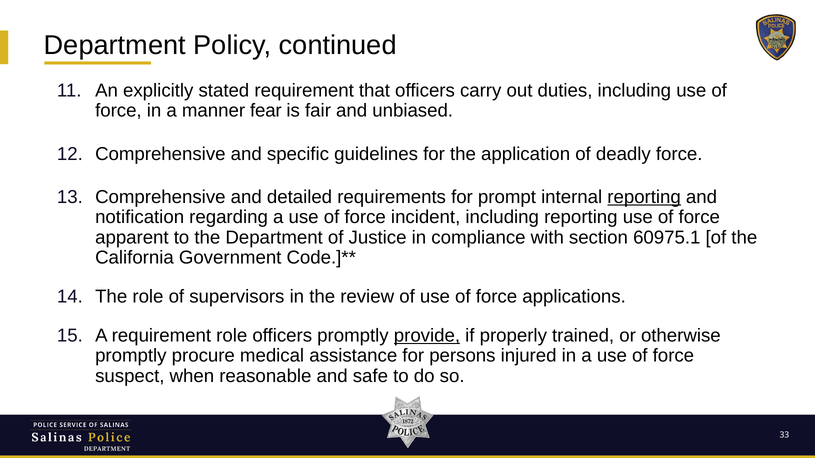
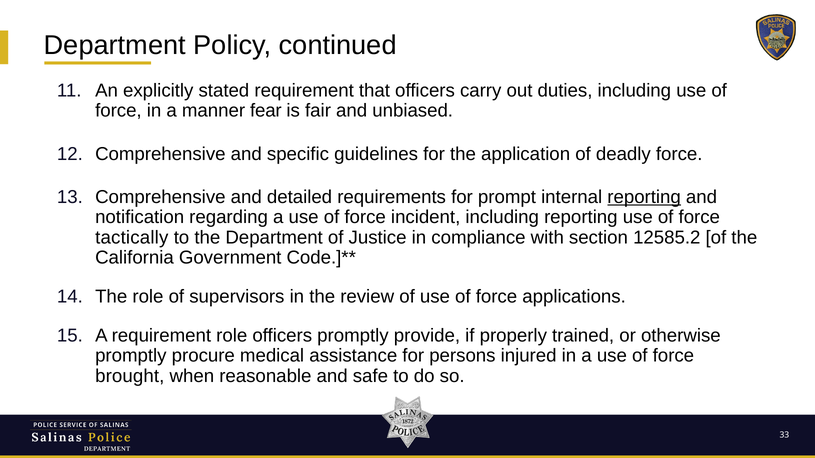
apparent: apparent -> tactically
60975.1: 60975.1 -> 12585.2
provide underline: present -> none
suspect: suspect -> brought
